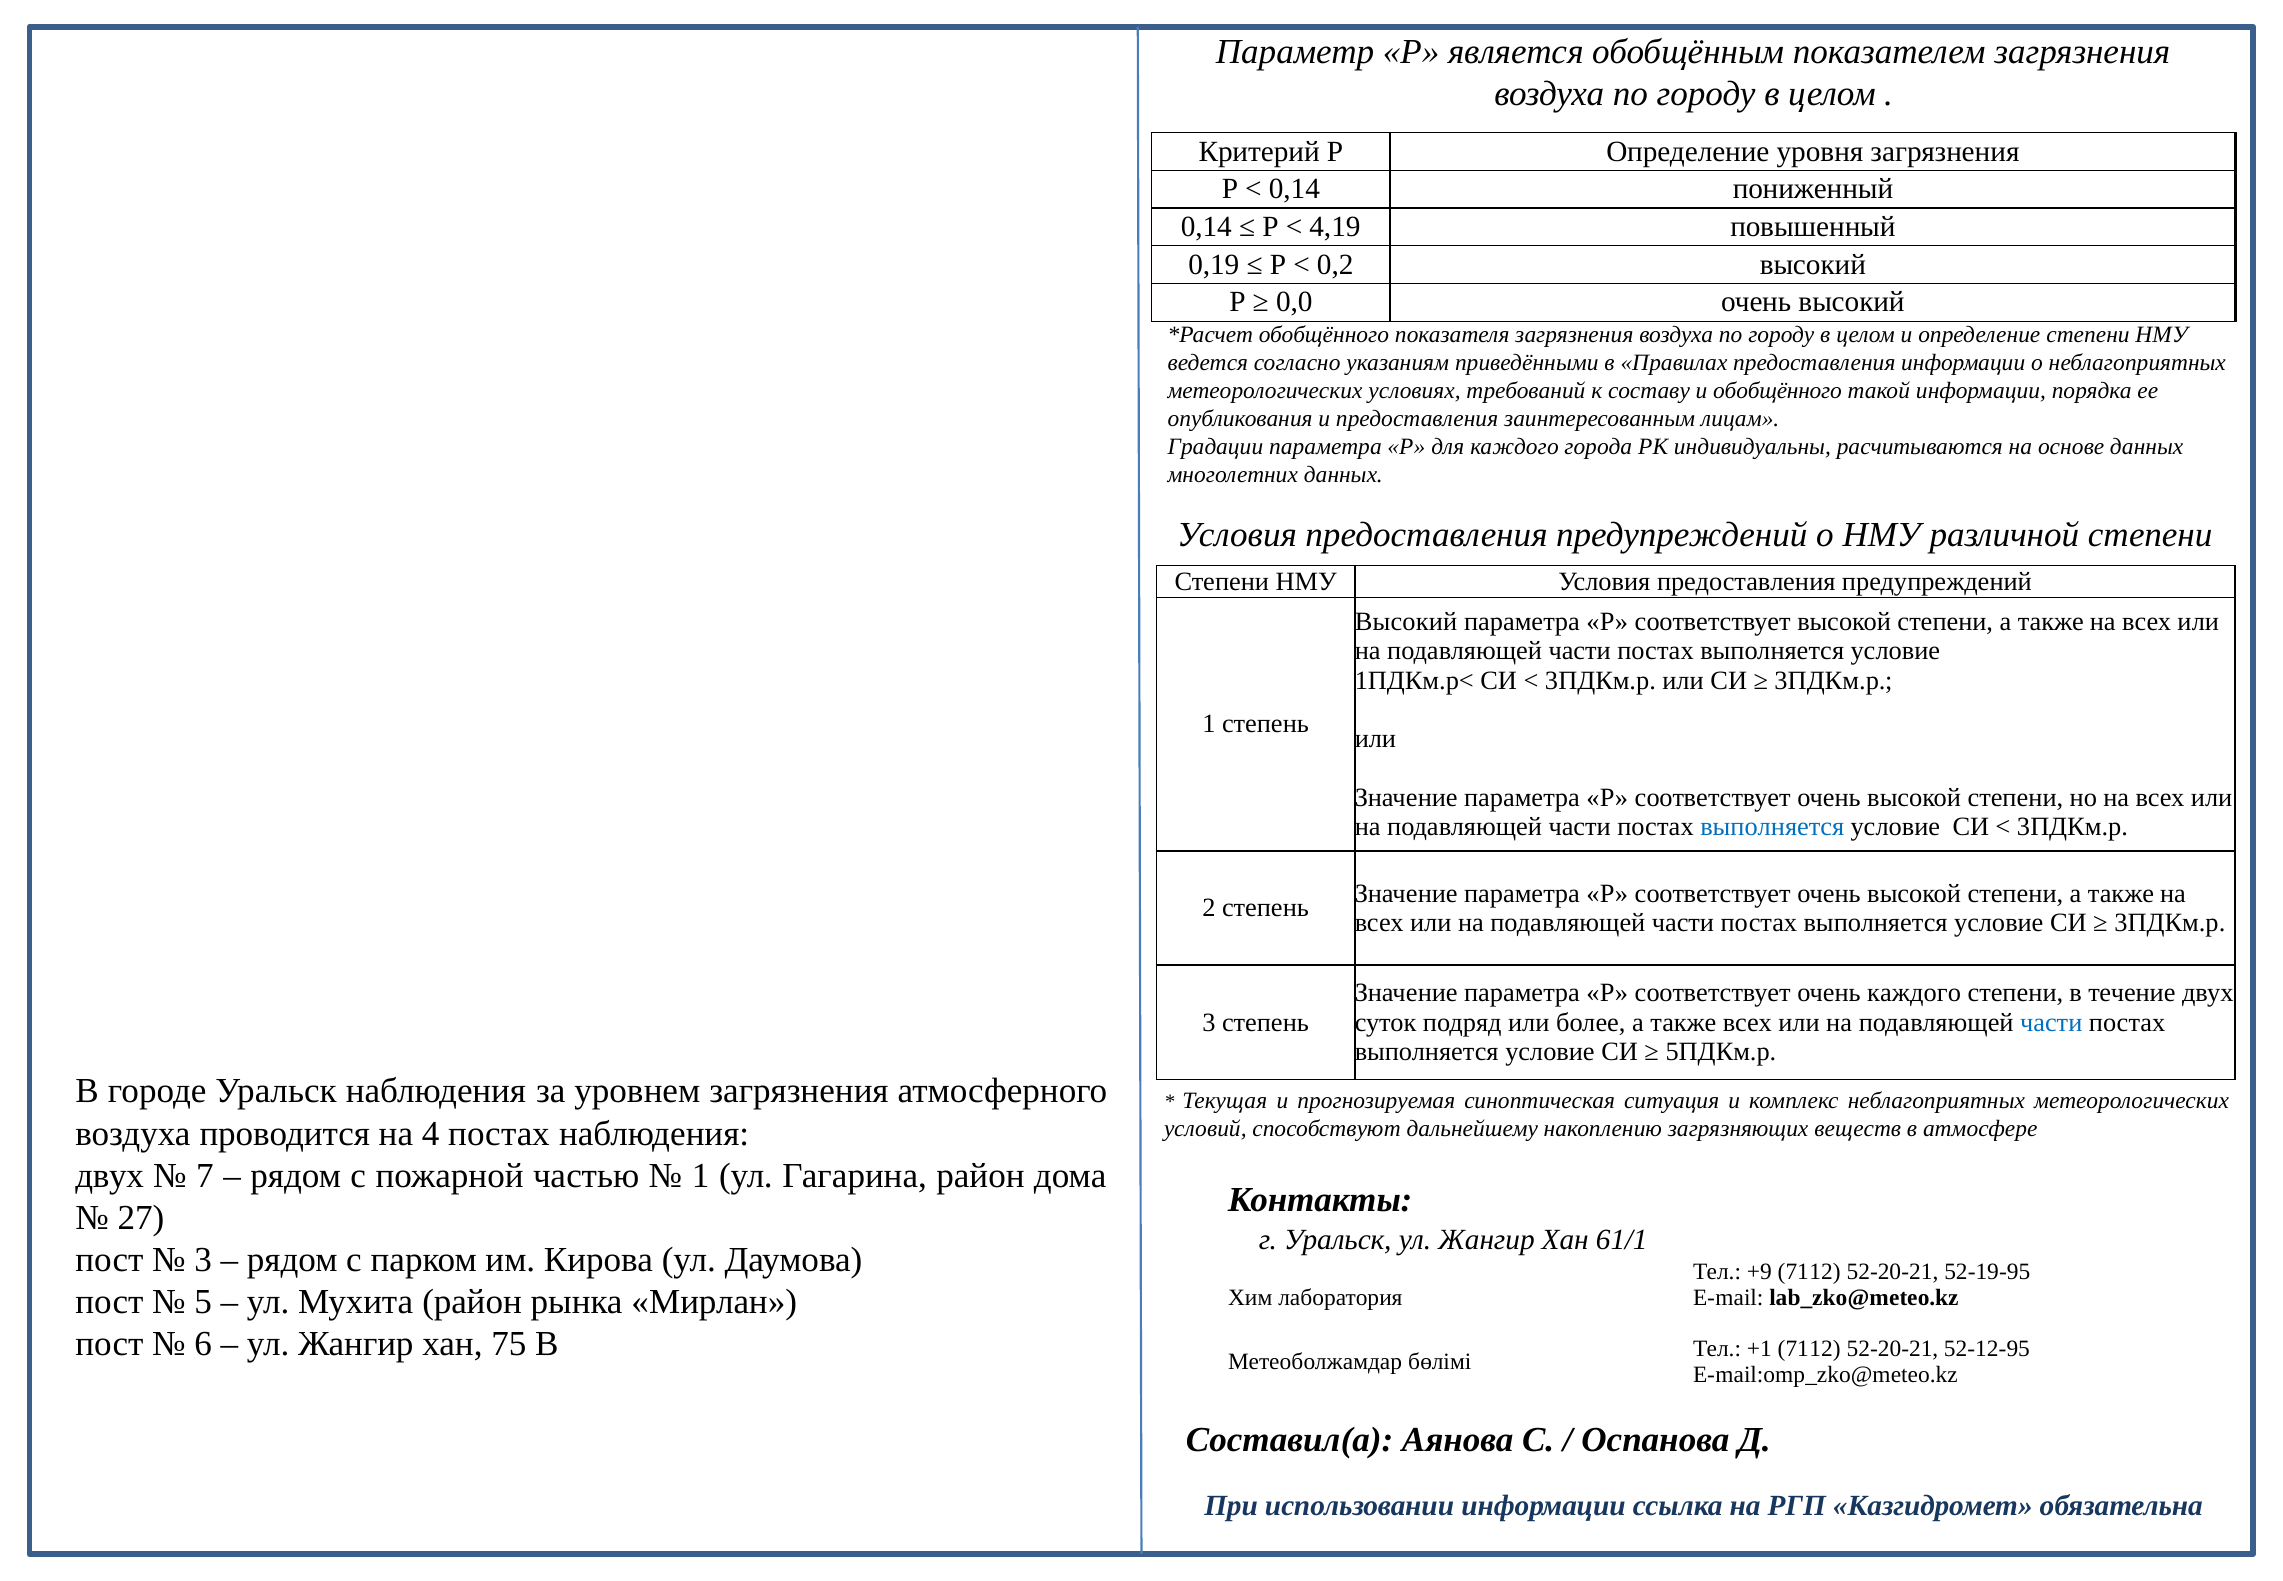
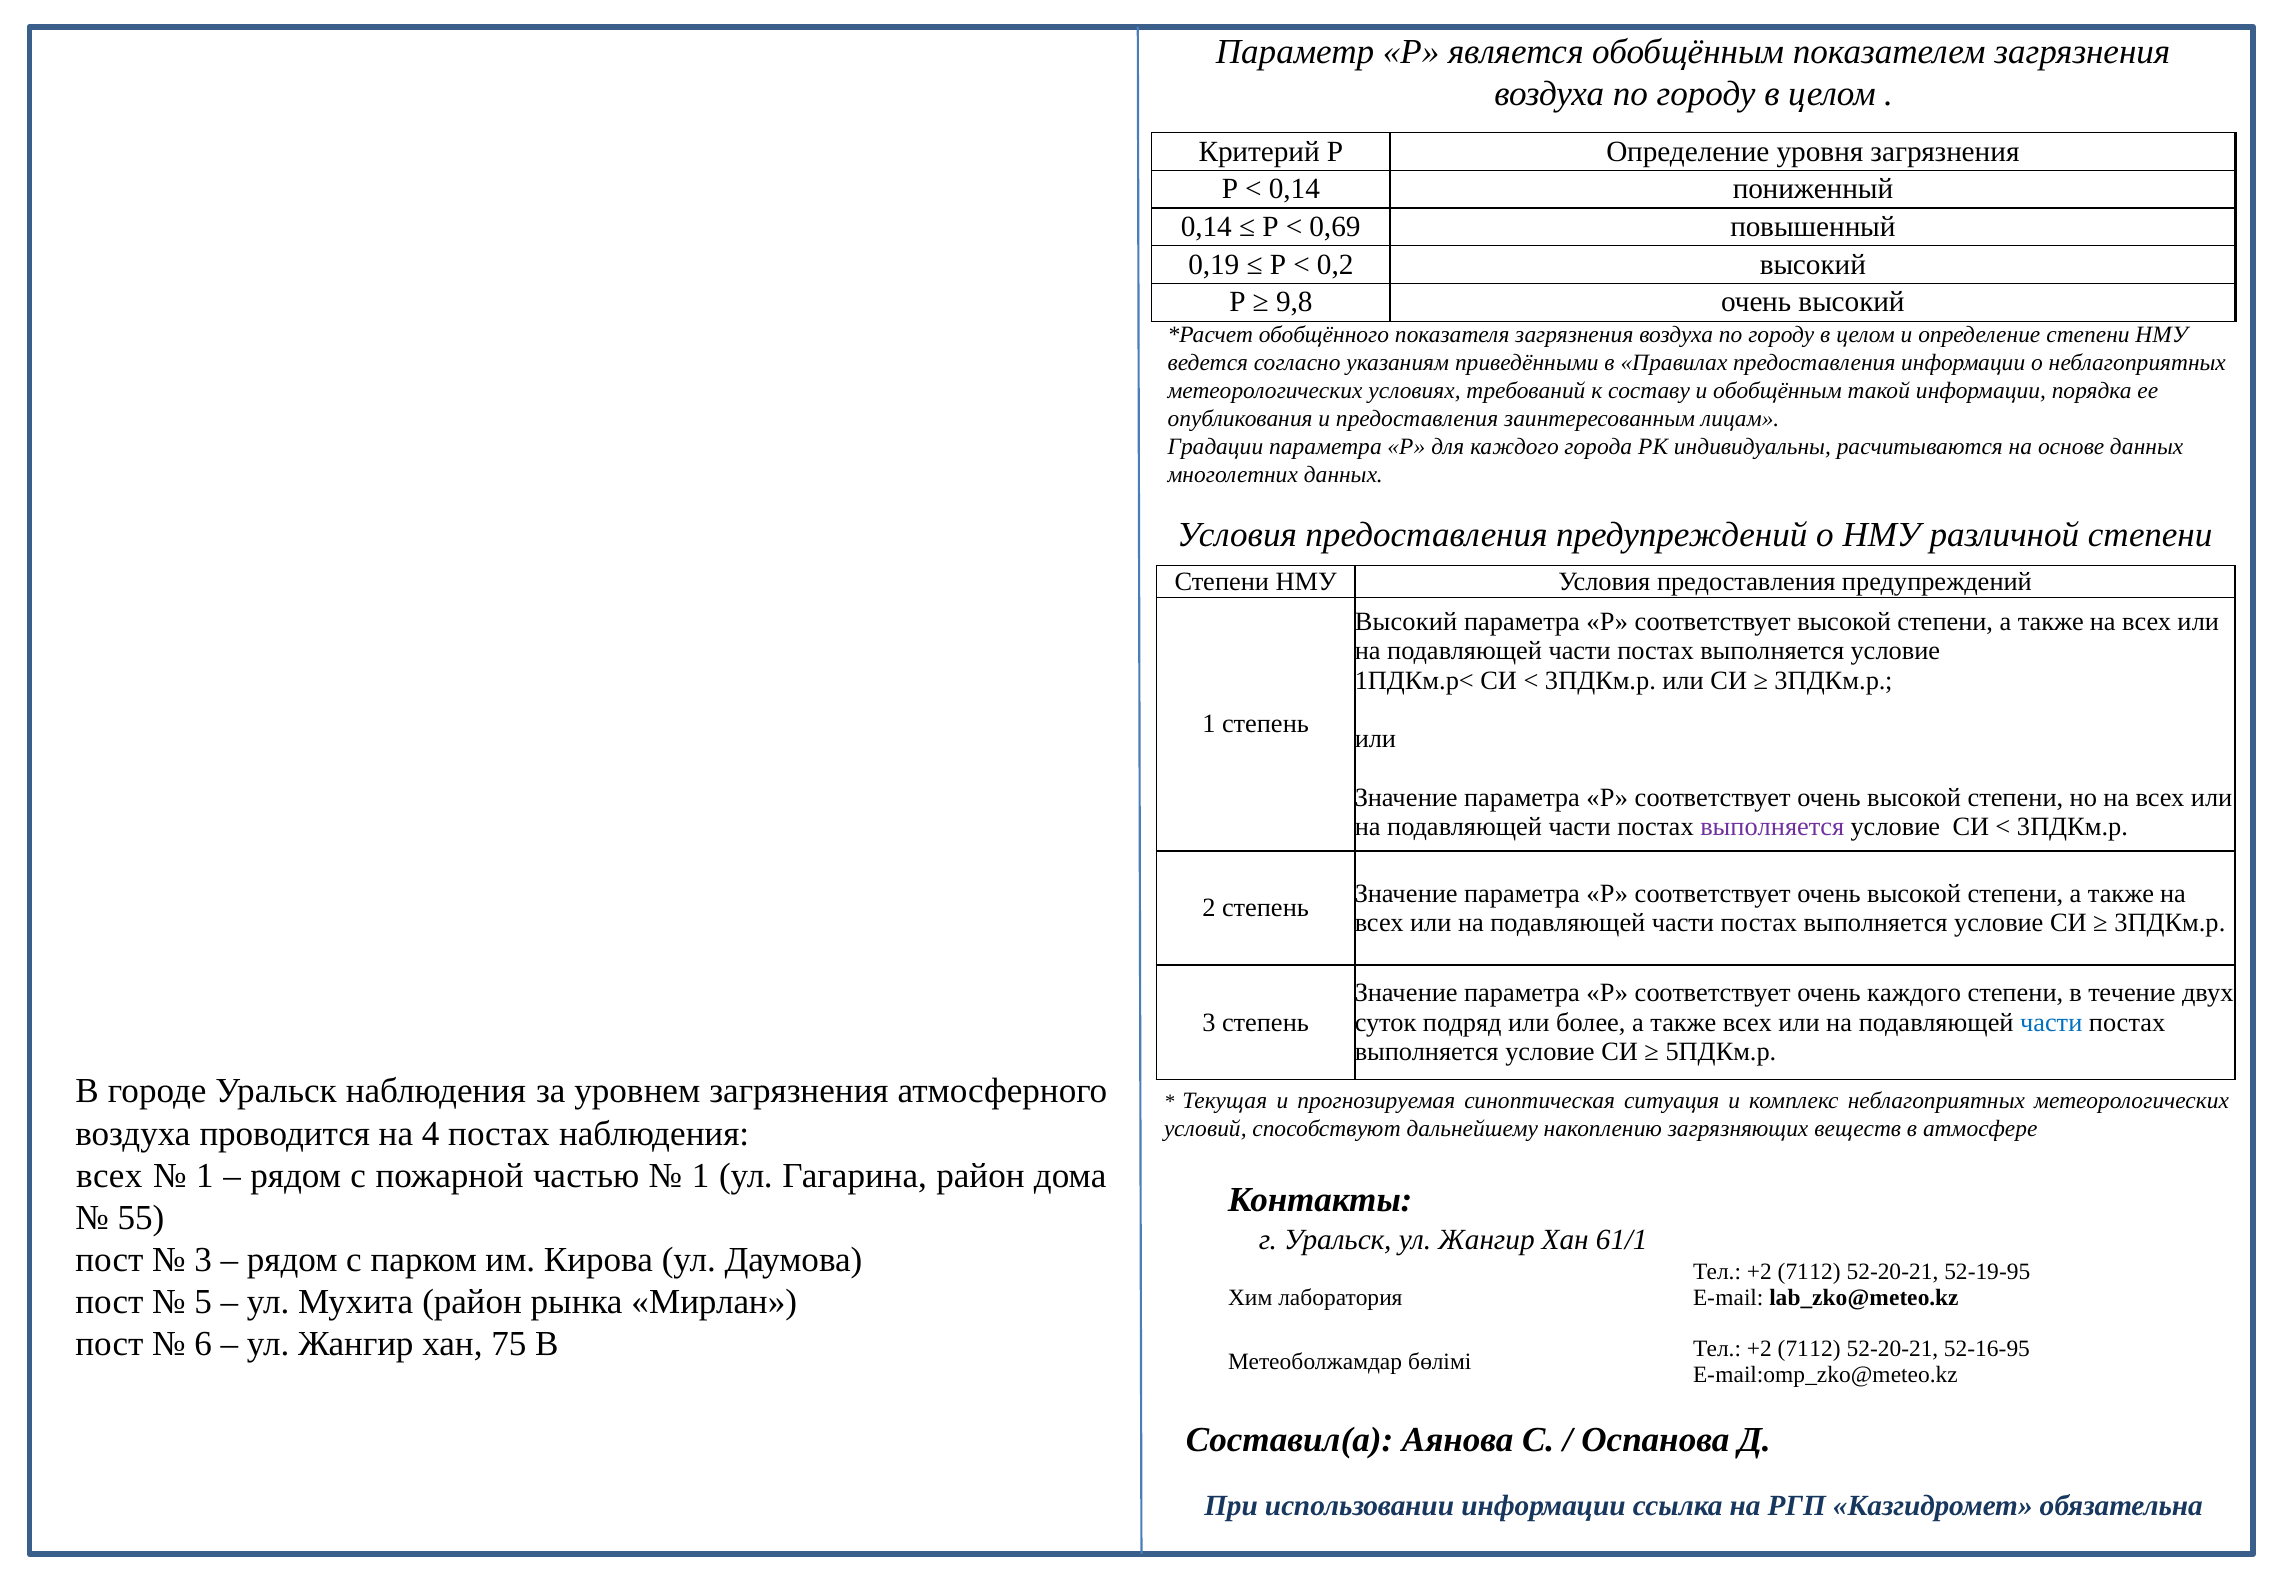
4,19: 4,19 -> 0,69
0,0: 0,0 -> 9,8
и обобщённого: обобщённого -> обобщённым
выполняется at (1772, 826) colour: blue -> purple
двух at (110, 1175): двух -> всех
7 at (205, 1175): 7 -> 1
27: 27 -> 55
+9 at (1759, 1271): +9 -> +2
+1 at (1759, 1349): +1 -> +2
52-12-95: 52-12-95 -> 52-16-95
